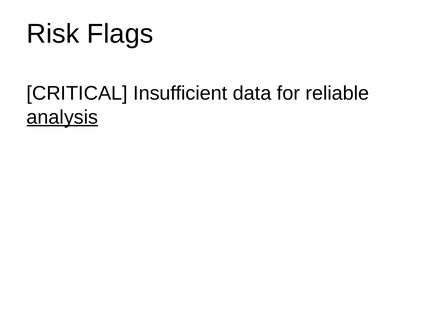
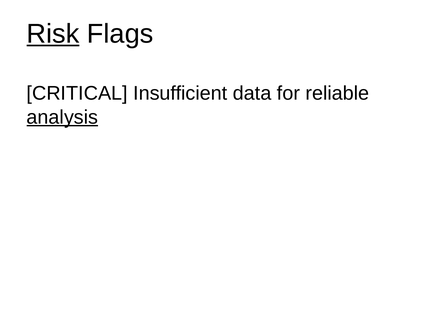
Risk underline: none -> present
